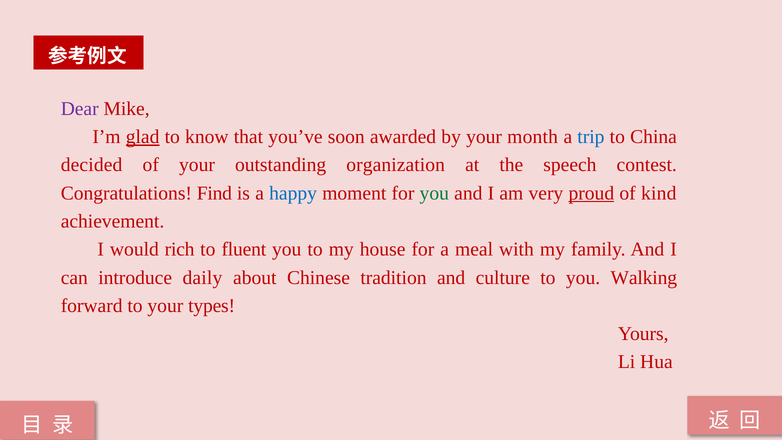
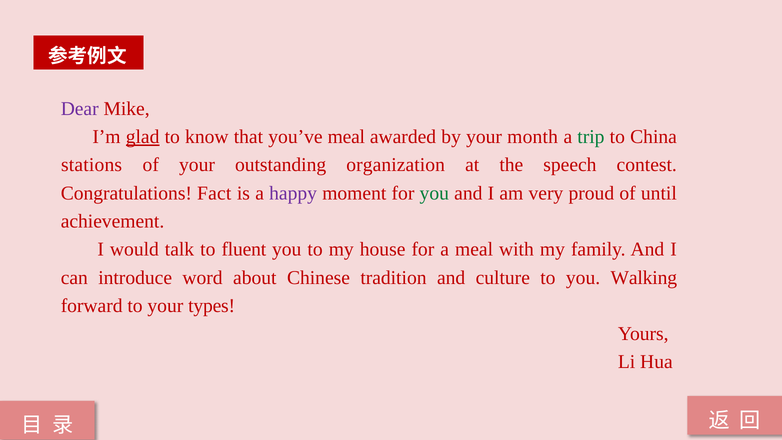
you’ve soon: soon -> meal
trip colour: blue -> green
decided: decided -> stations
Find: Find -> Fact
happy colour: blue -> purple
proud underline: present -> none
kind: kind -> until
rich: rich -> talk
daily: daily -> word
